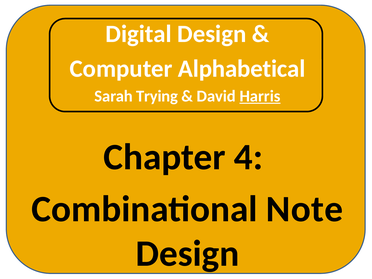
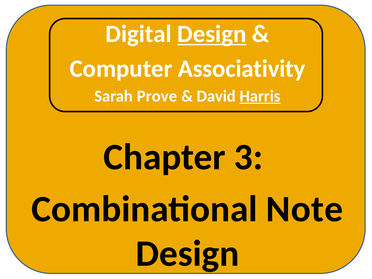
Design at (212, 34) underline: none -> present
Alphabetical: Alphabetical -> Associativity
Trying: Trying -> Prove
4: 4 -> 3
